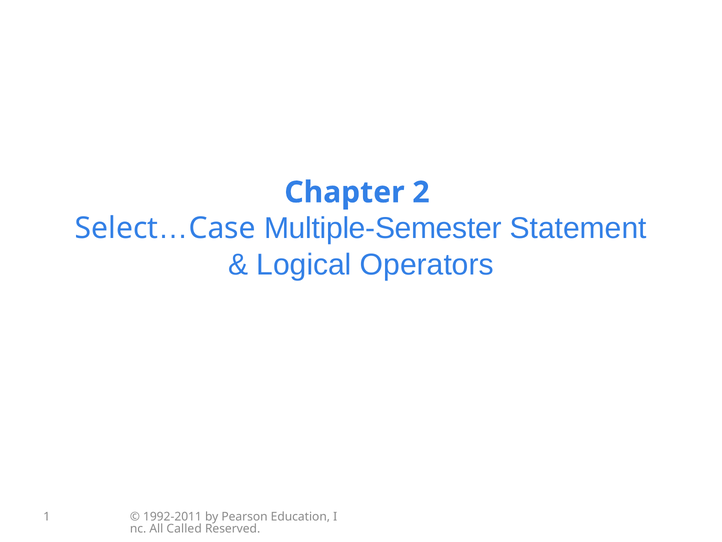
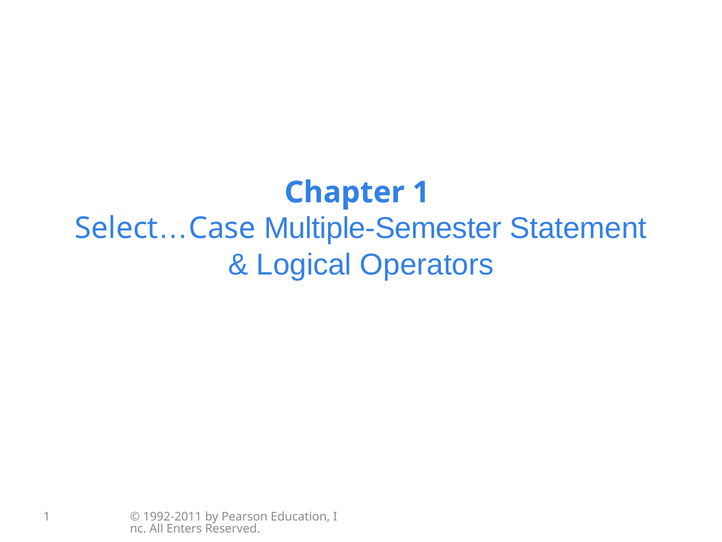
Chapter 2: 2 -> 1
Called: Called -> Enters
